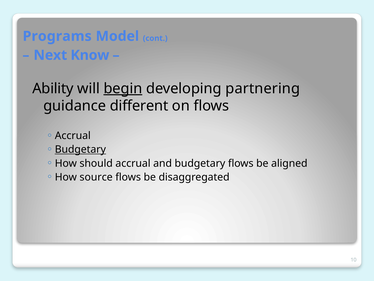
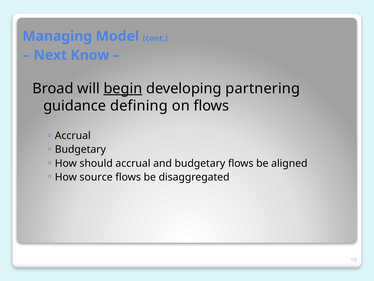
Programs: Programs -> Managing
Ability: Ability -> Broad
different: different -> defining
Budgetary at (80, 149) underline: present -> none
